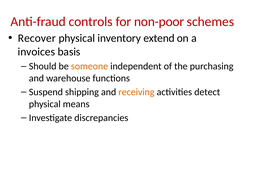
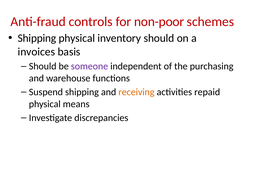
Recover at (37, 38): Recover -> Shipping
inventory extend: extend -> should
someone colour: orange -> purple
detect: detect -> repaid
